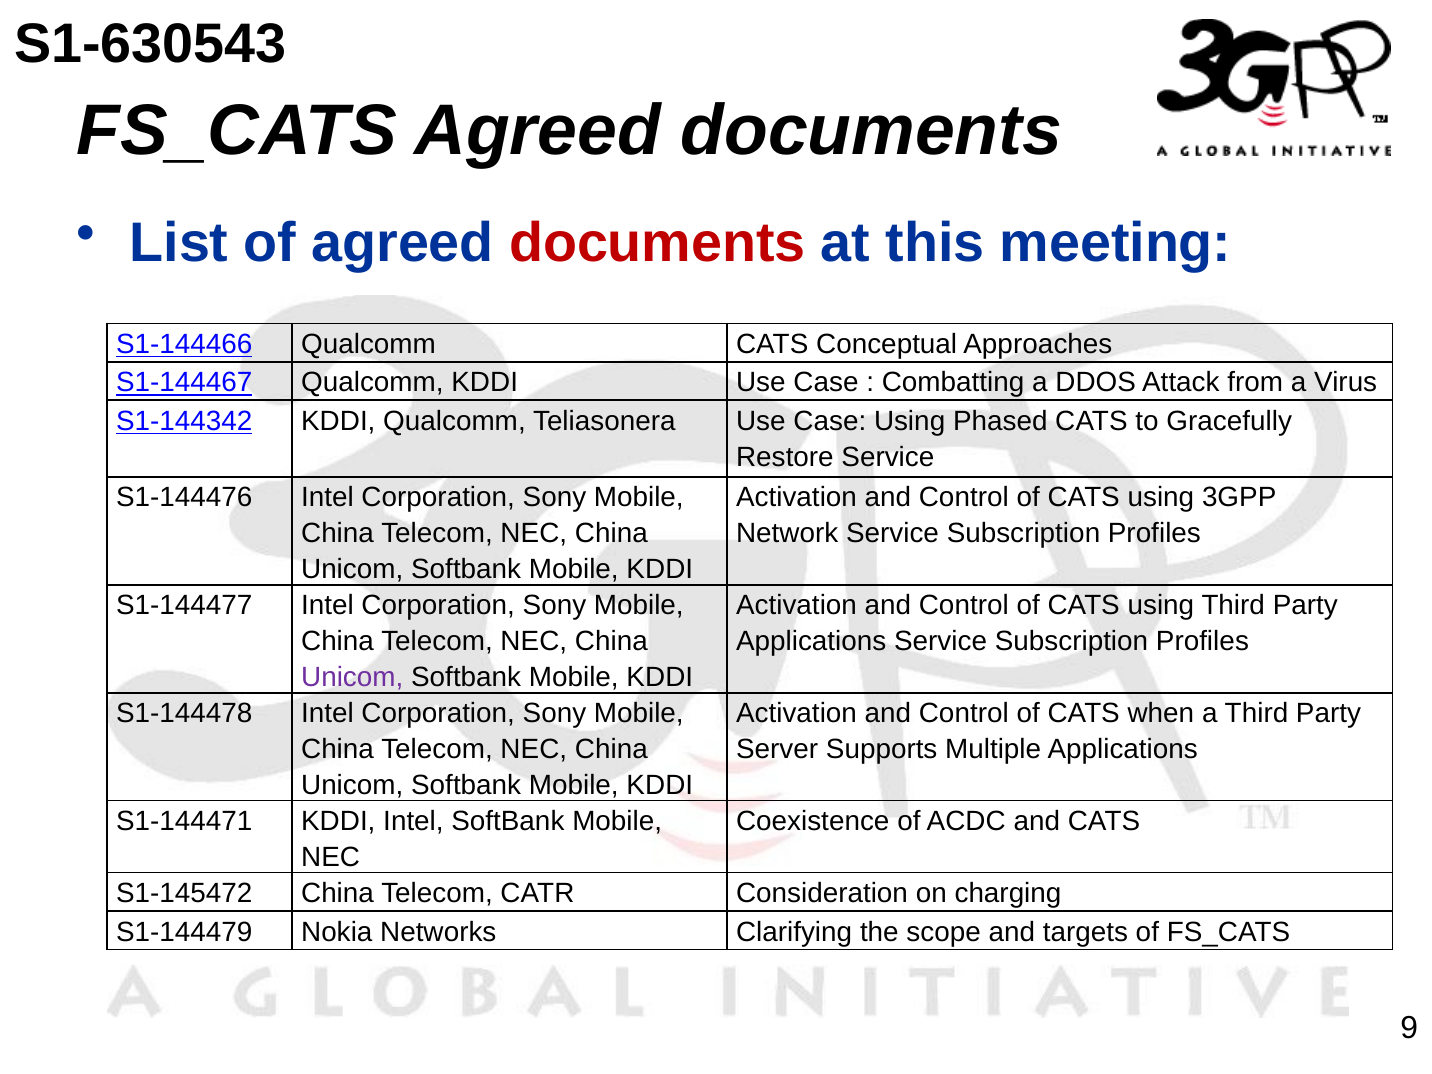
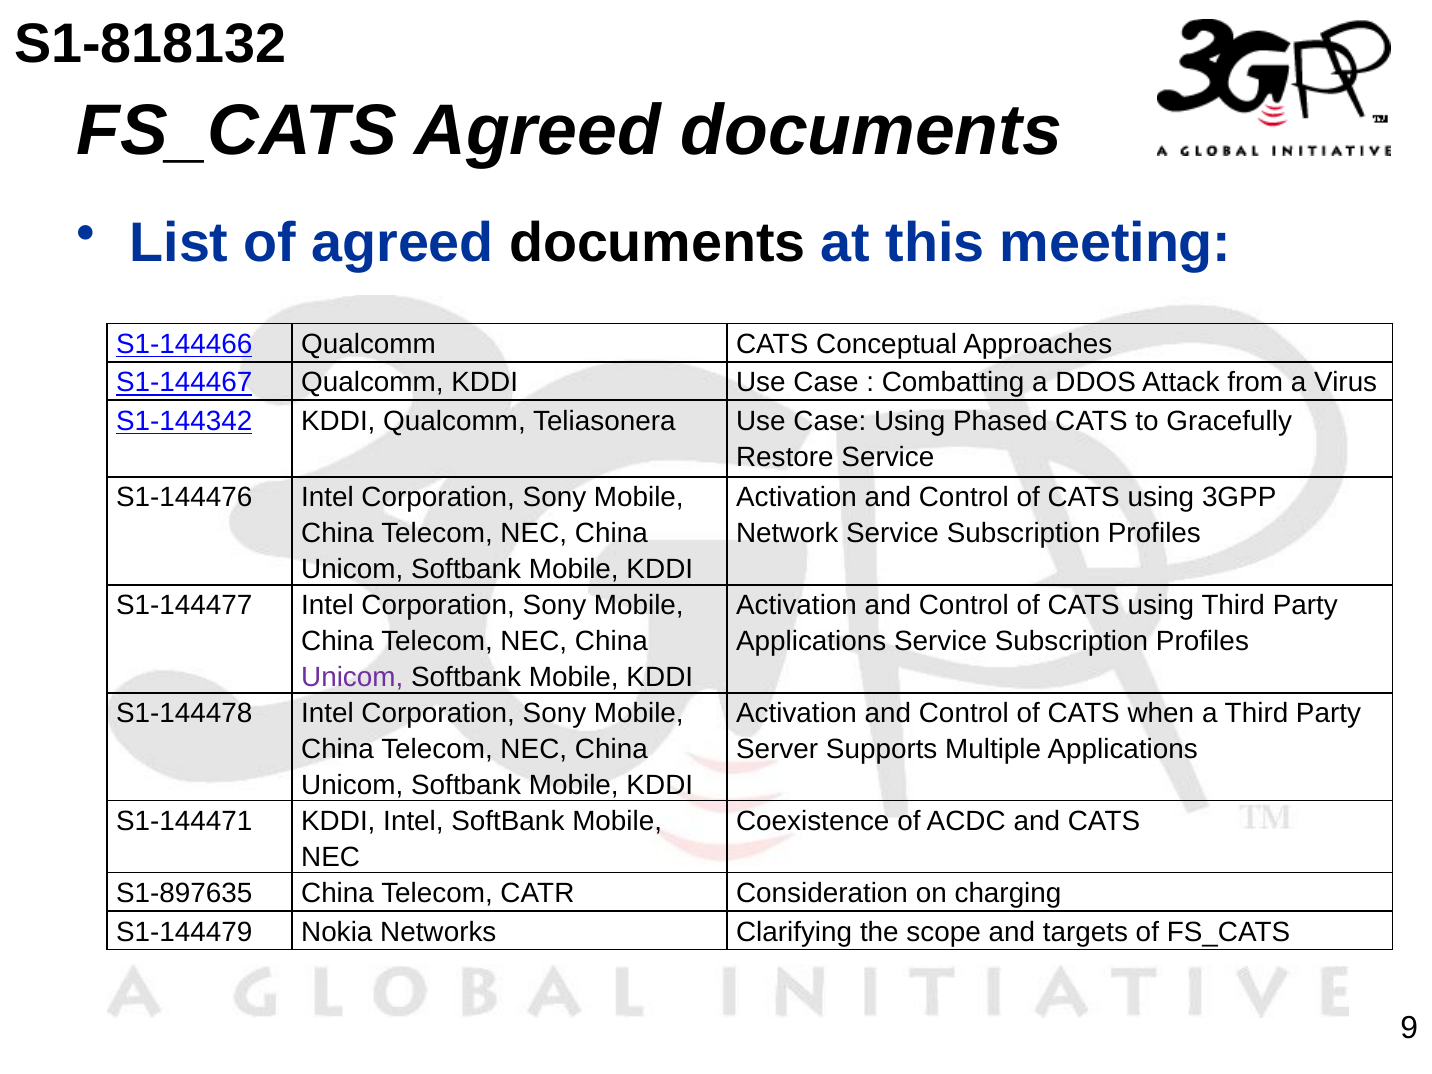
S1-630543: S1-630543 -> S1-818132
documents at (657, 243) colour: red -> black
S1-145472: S1-145472 -> S1-897635
